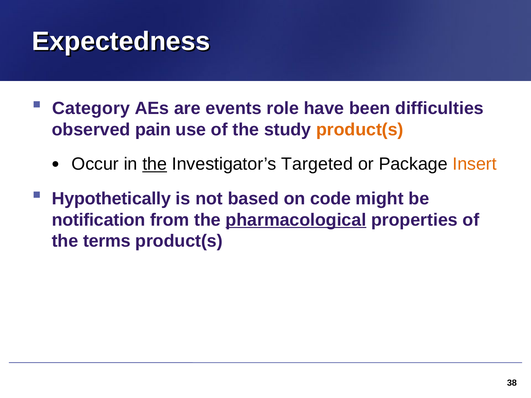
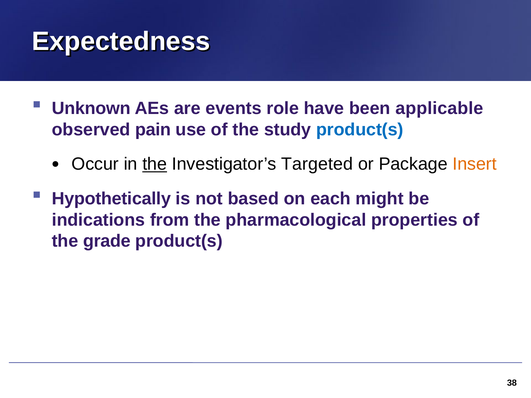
Category: Category -> Unknown
difficulties: difficulties -> applicable
product(s at (360, 130) colour: orange -> blue
code: code -> each
notification: notification -> indications
pharmacological underline: present -> none
terms: terms -> grade
